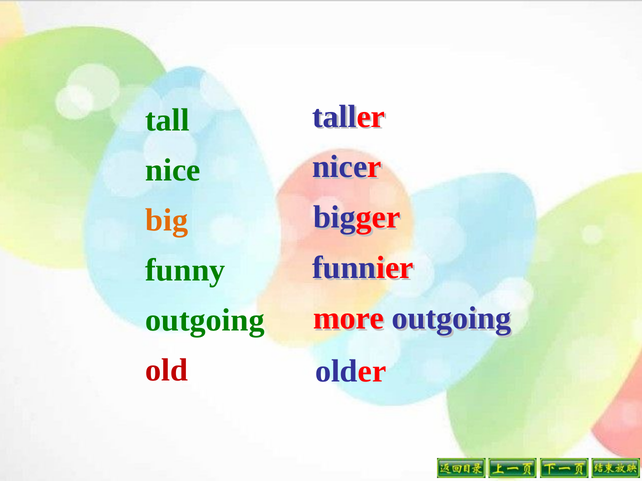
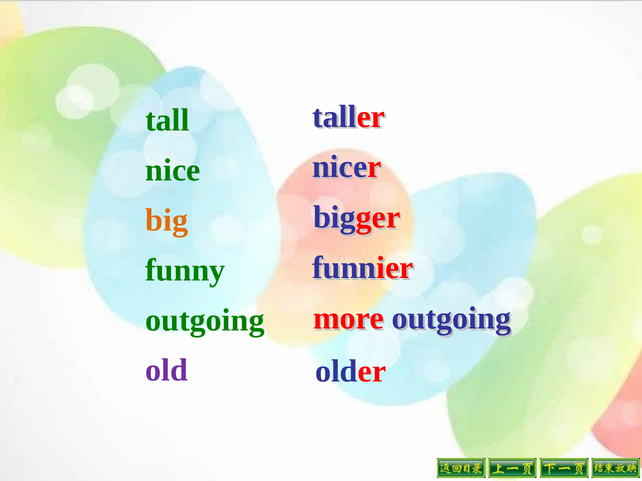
old colour: red -> purple
